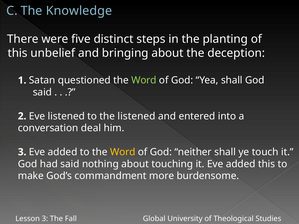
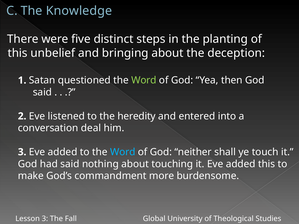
Yea shall: shall -> then
the listened: listened -> heredity
Word at (123, 152) colour: yellow -> light blue
